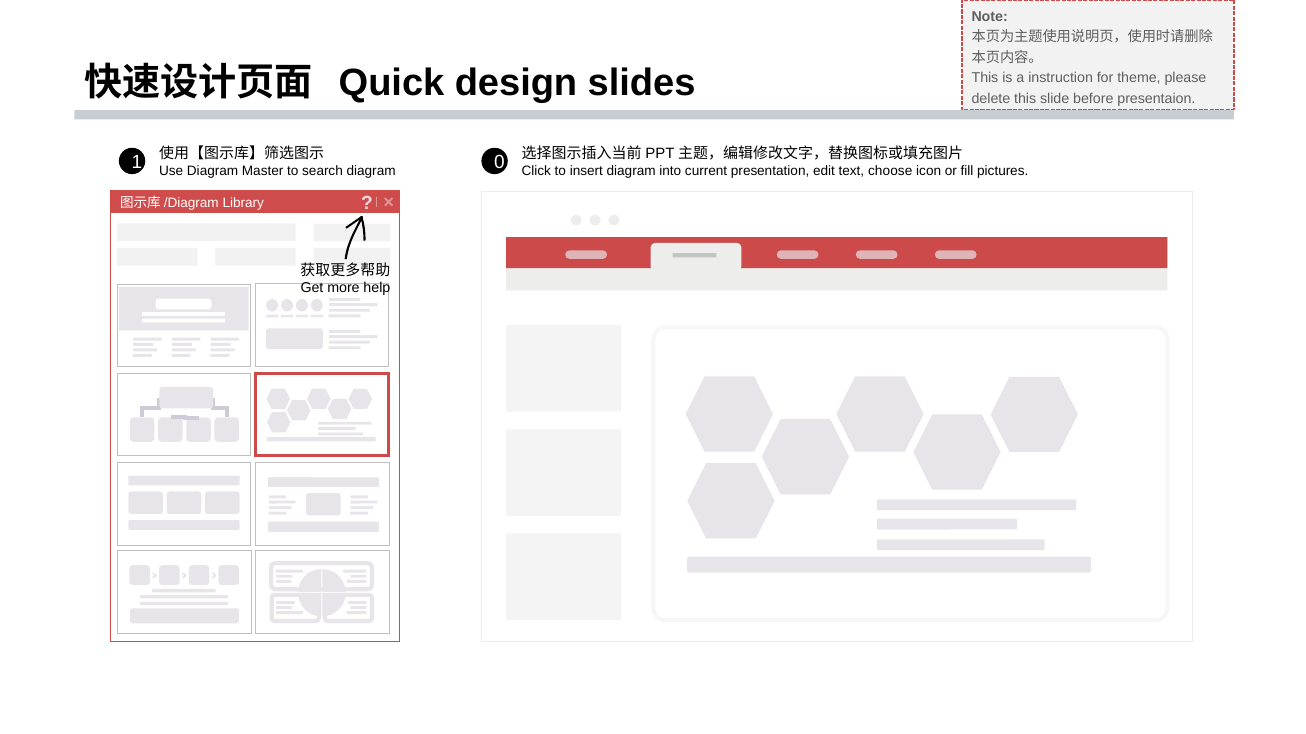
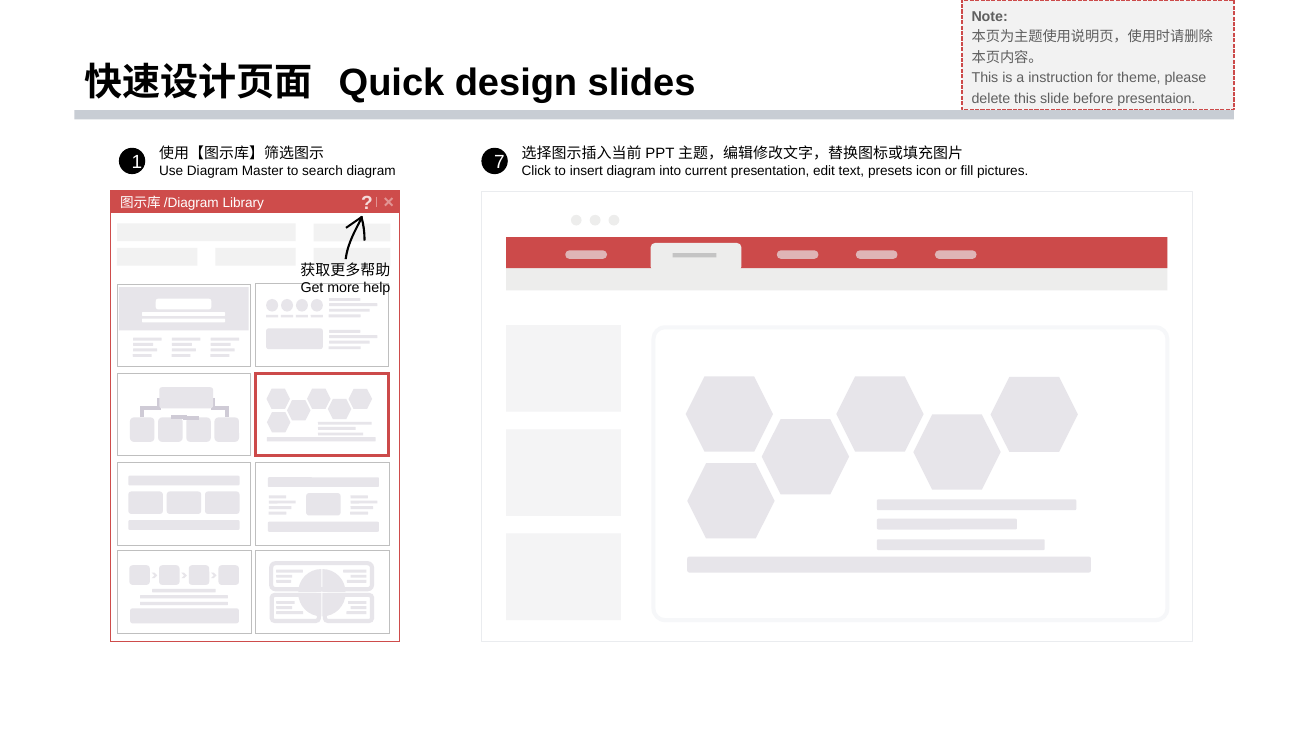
0: 0 -> 7
choose: choose -> presets
